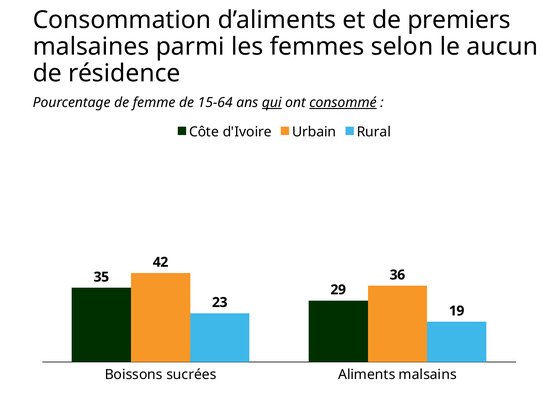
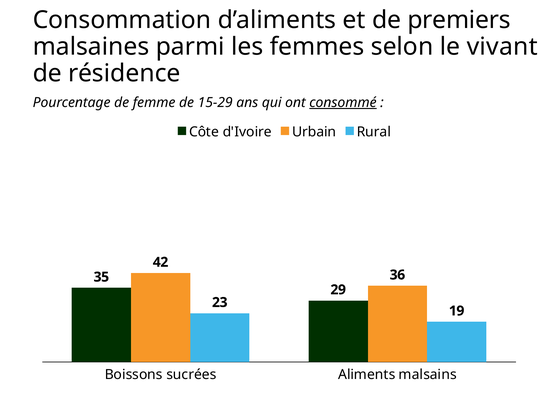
aucun: aucun -> vivant
15-64: 15-64 -> 15-29
qui underline: present -> none
